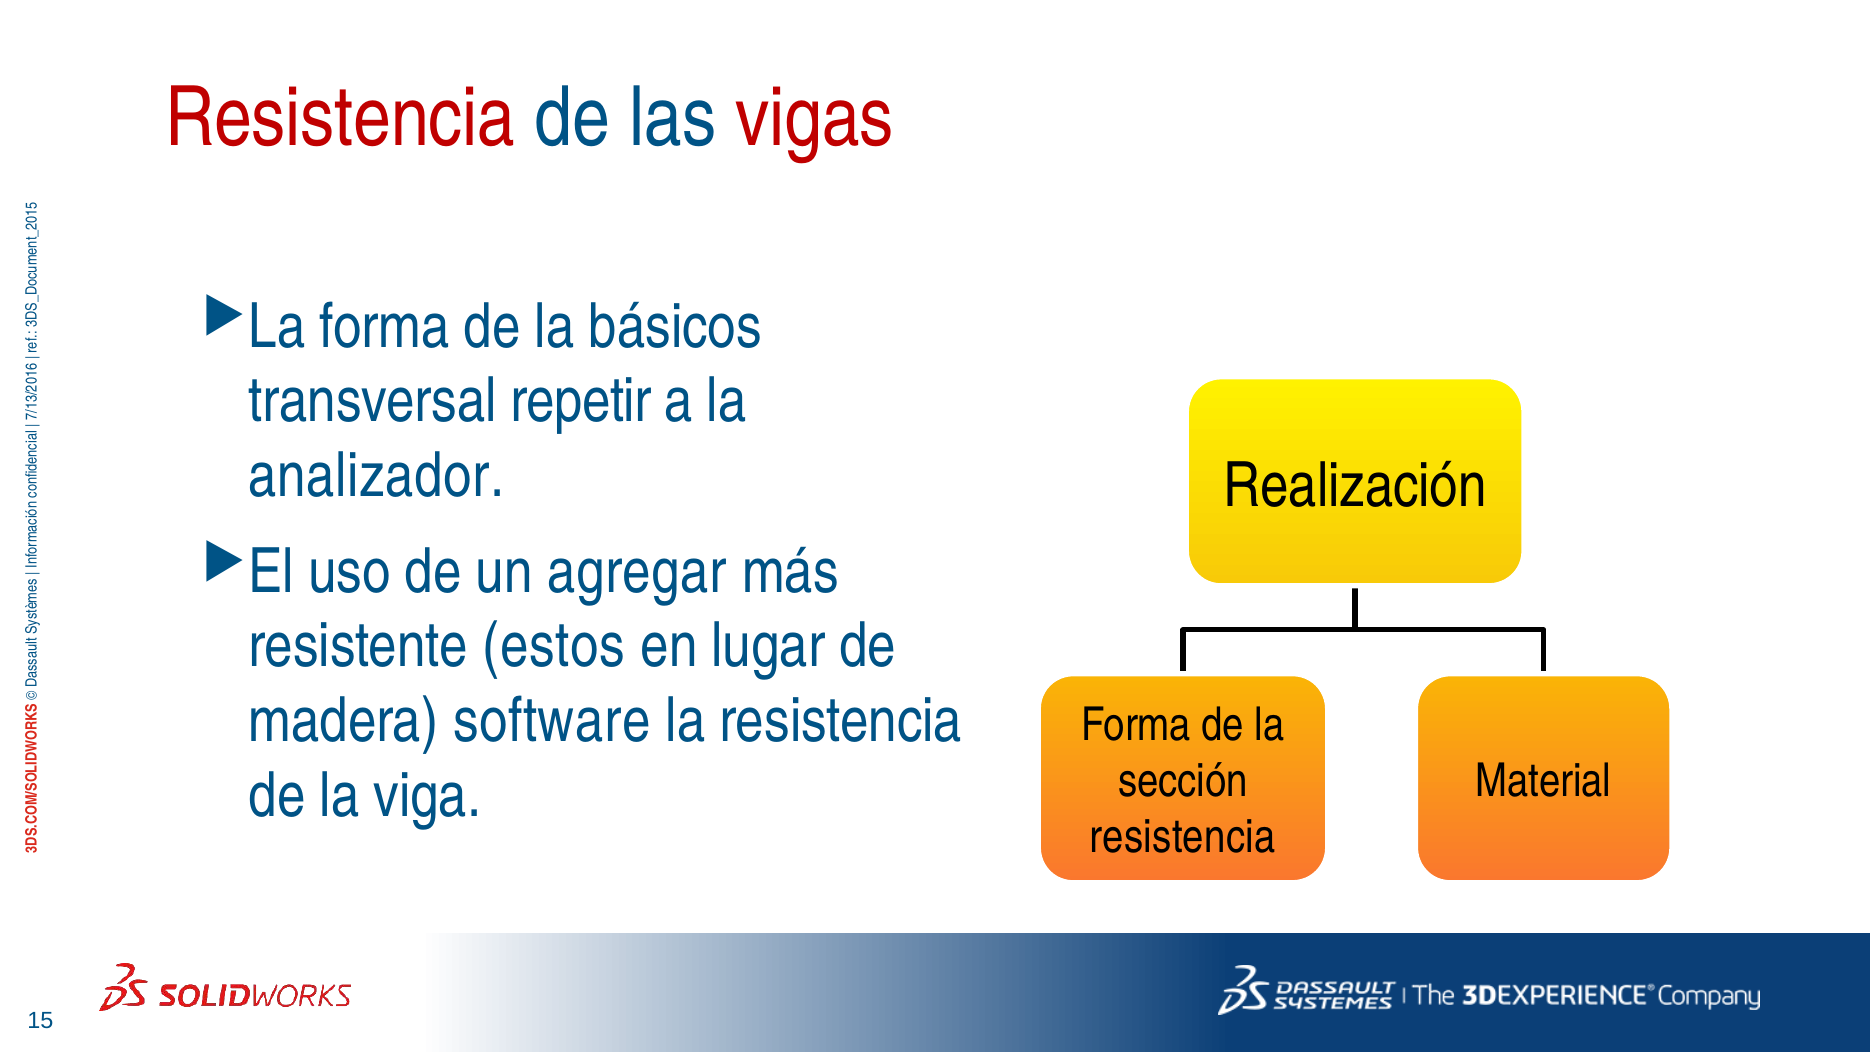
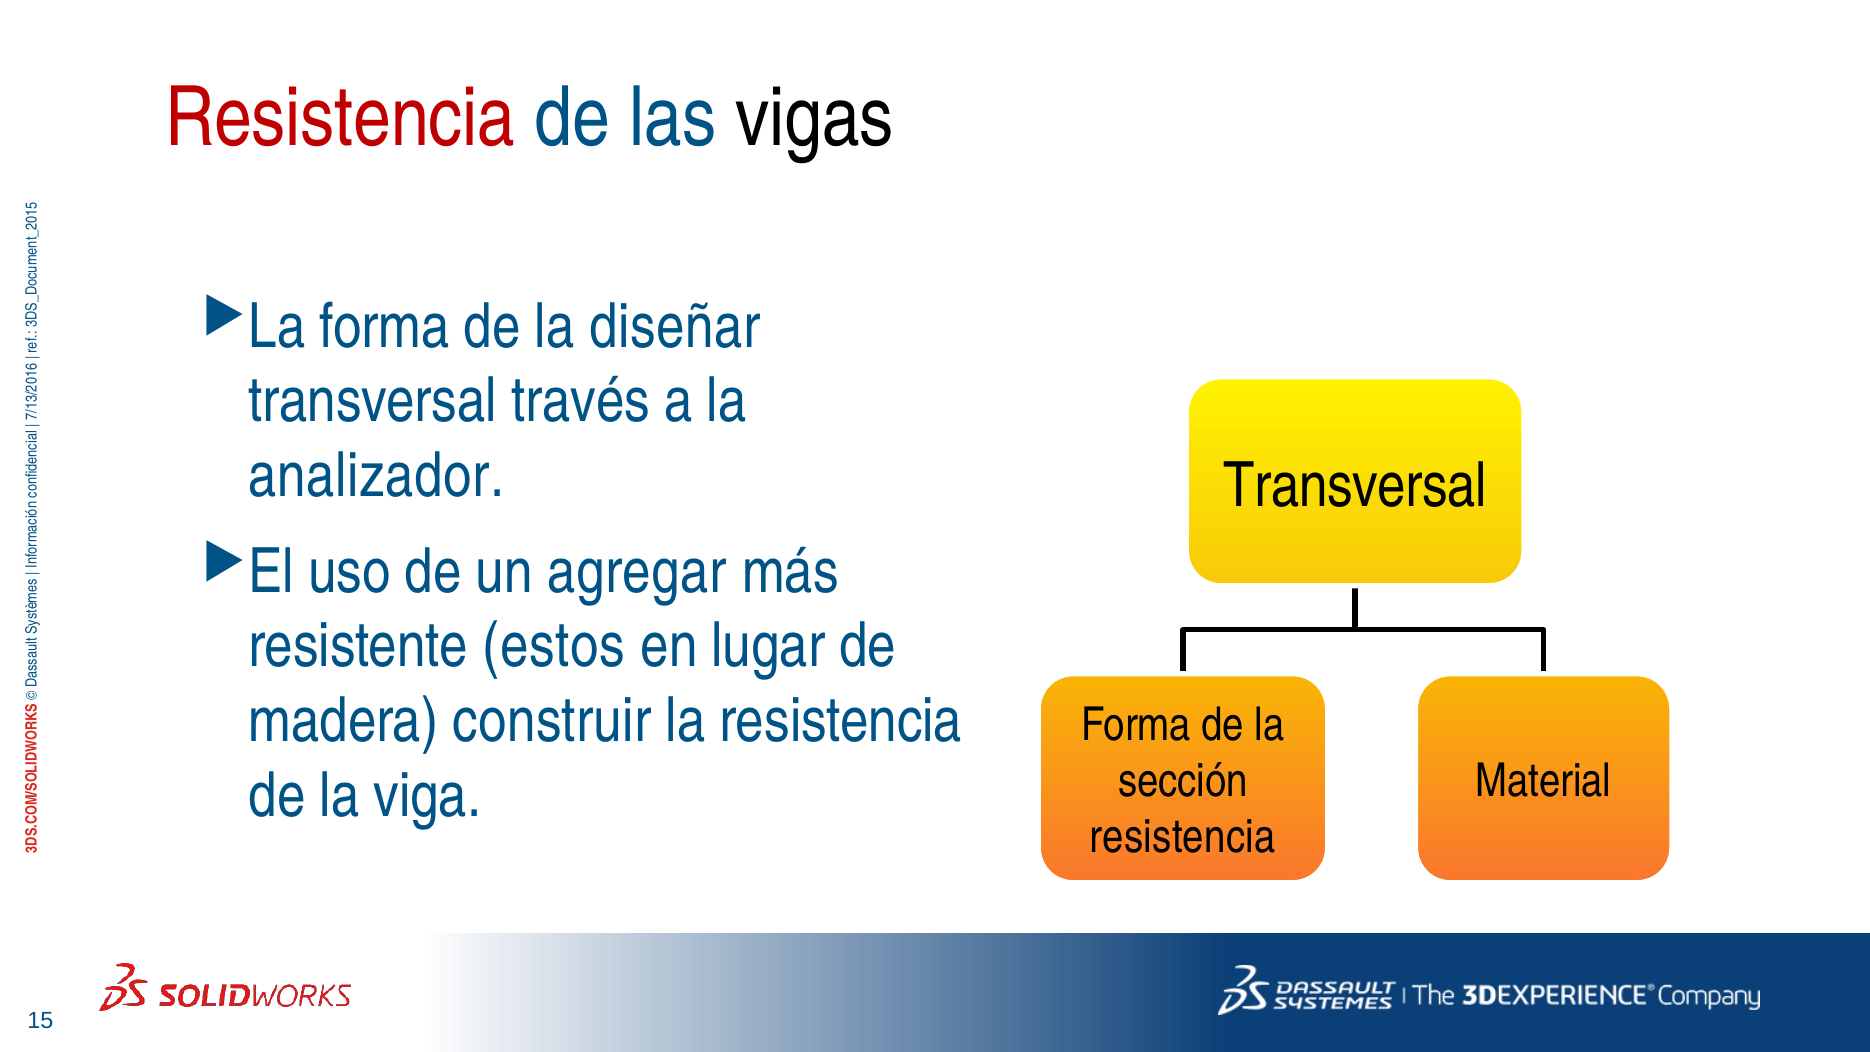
vigas colour: red -> black
básicos: básicos -> diseñar
repetir: repetir -> través
Realización at (1355, 486): Realización -> Transversal
software: software -> construir
